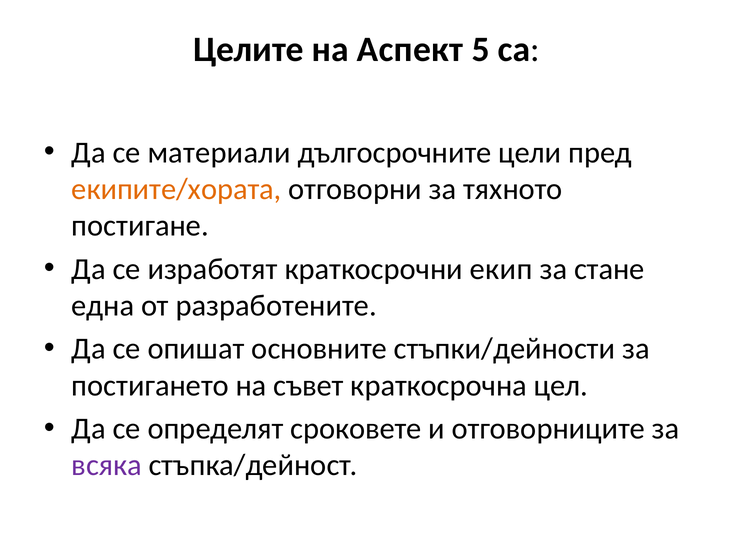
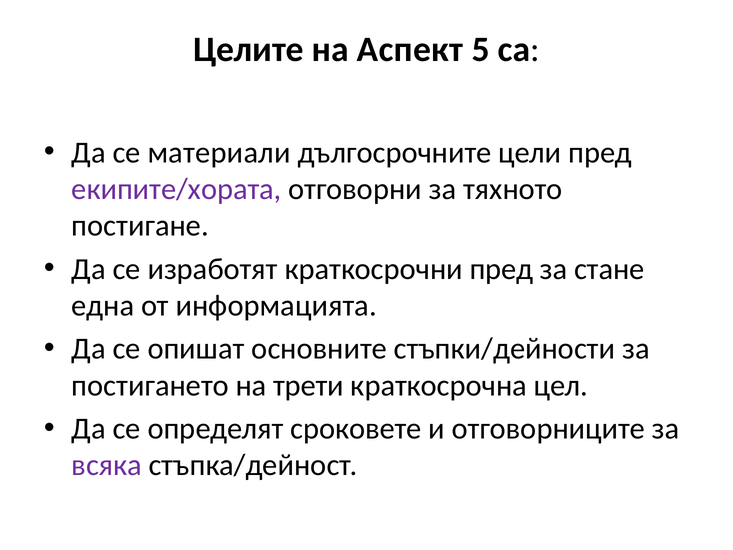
екипите/хората colour: orange -> purple
краткосрочни екип: екип -> пред
разработените: разработените -> информацията
съвет: съвет -> трети
